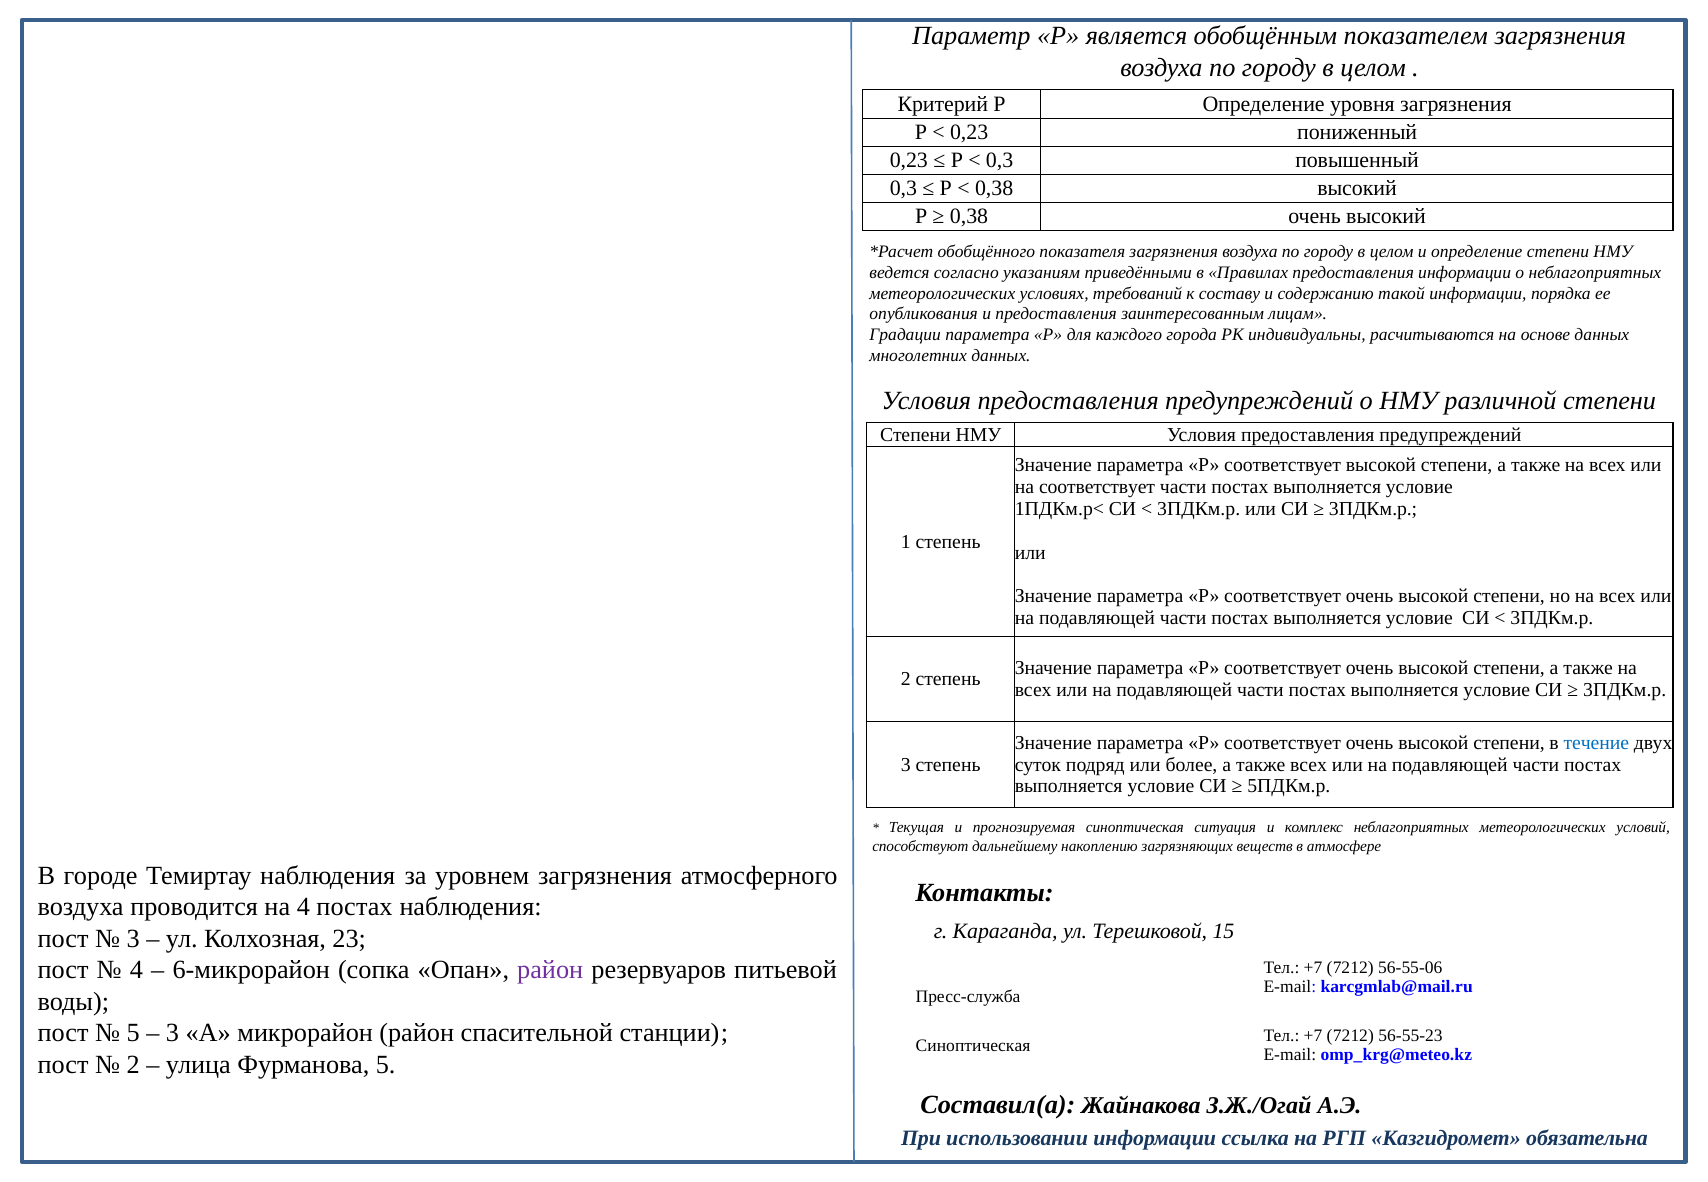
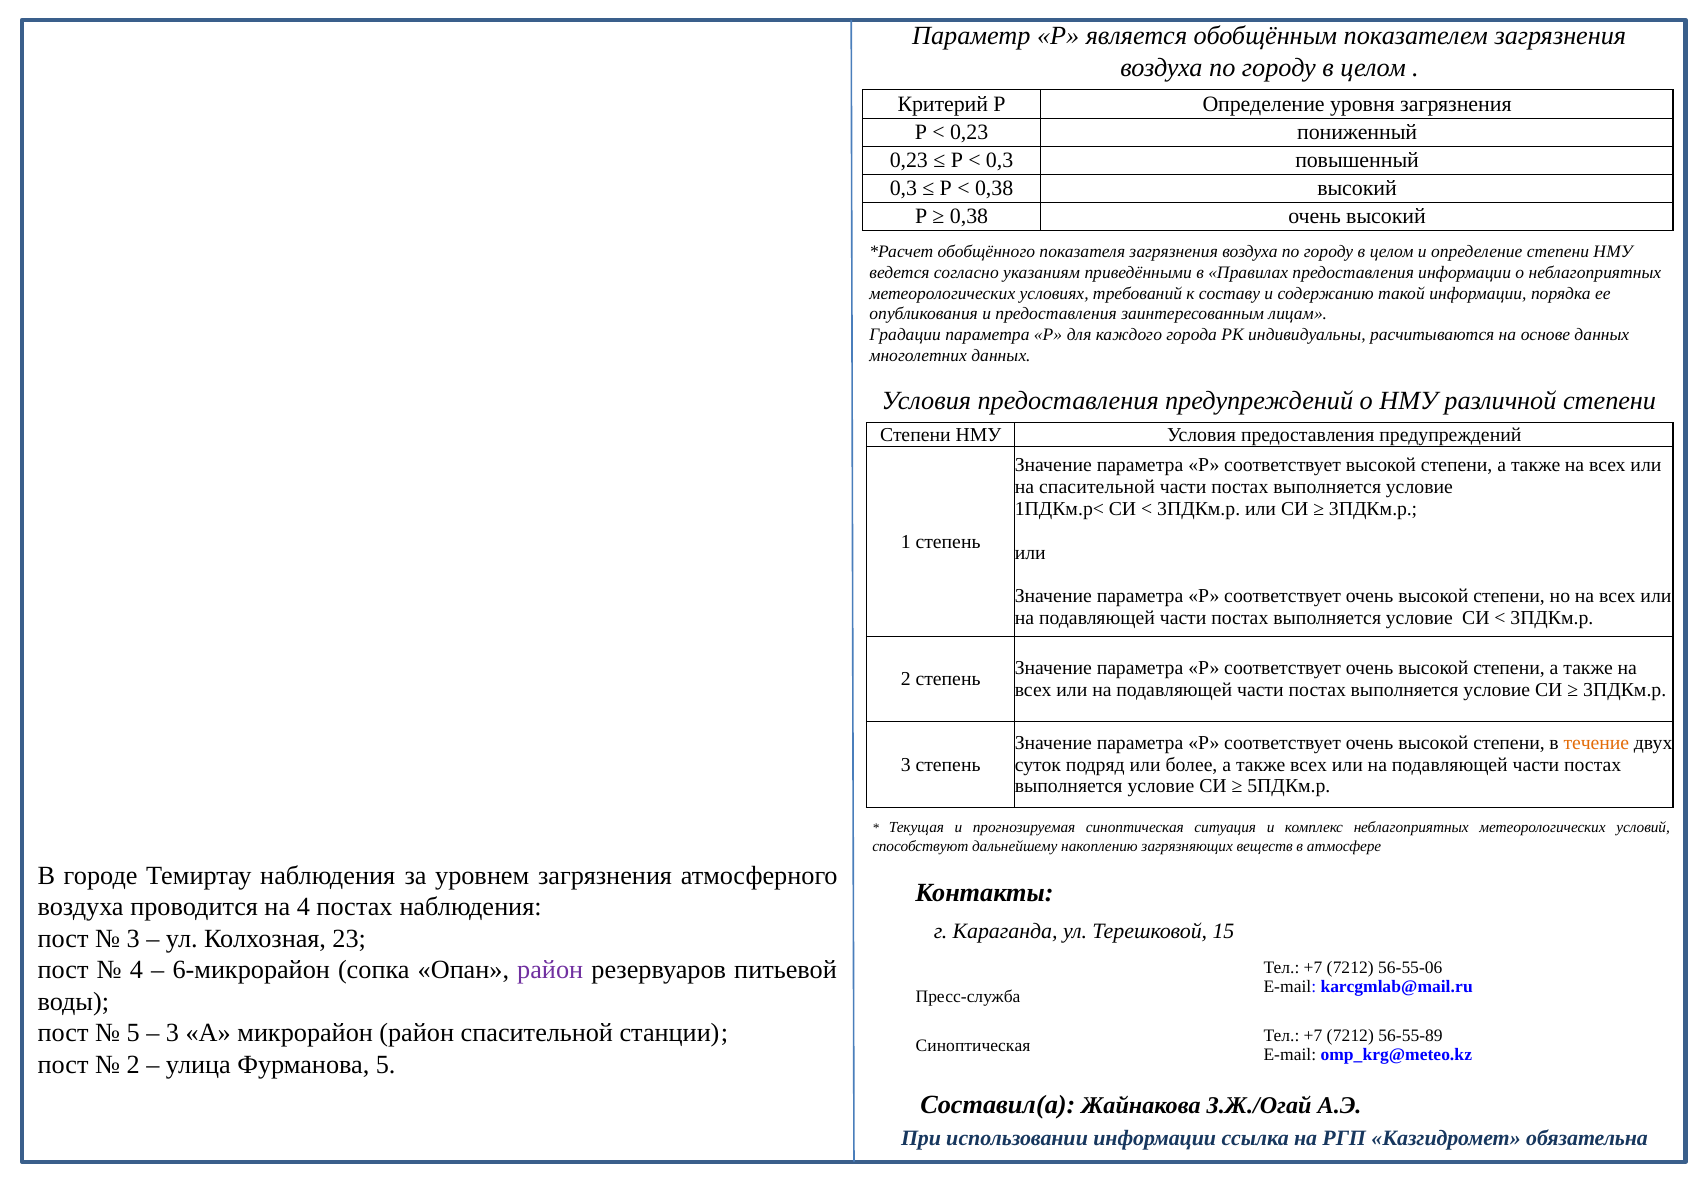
на соответствует: соответствует -> спасительной
течение colour: blue -> orange
56-55-23: 56-55-23 -> 56-55-89
